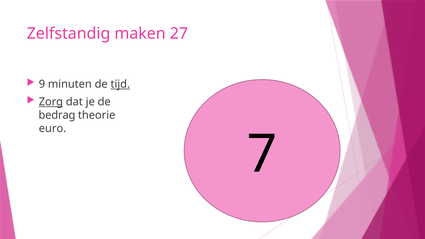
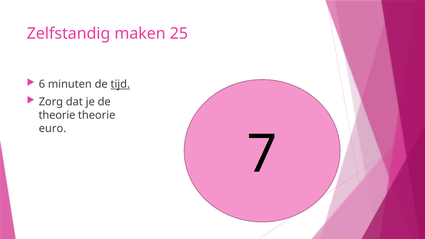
27: 27 -> 25
9: 9 -> 6
Zorg underline: present -> none
bedrag at (57, 115): bedrag -> theorie
